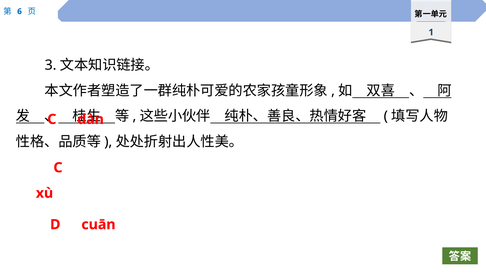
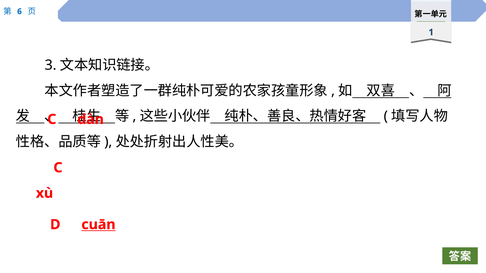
cuān underline: none -> present
